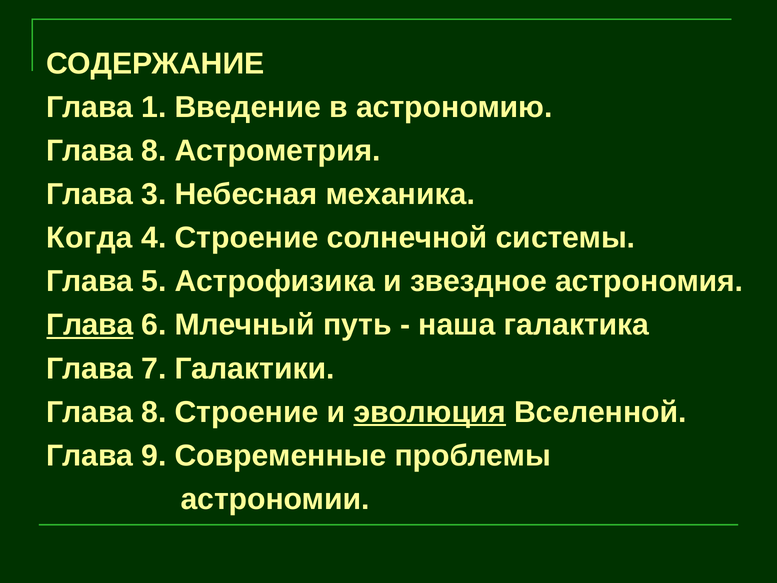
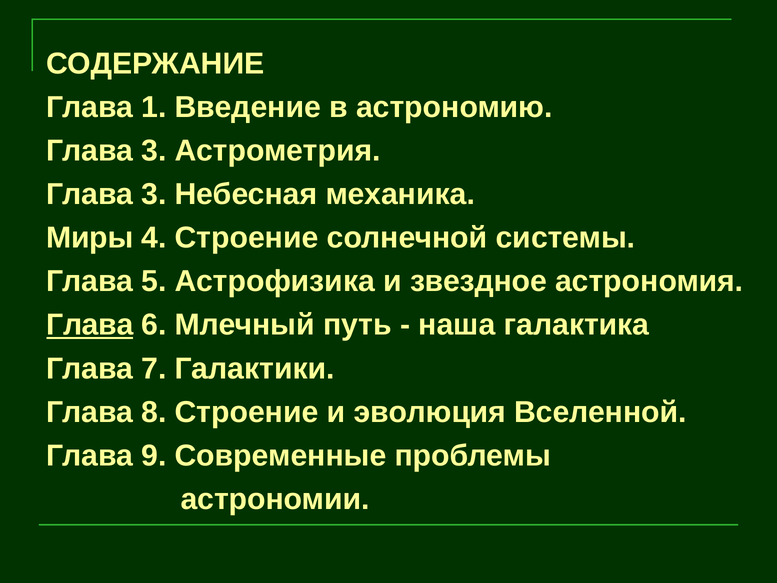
8 at (154, 151): 8 -> 3
Когда: Когда -> Миры
эволюция underline: present -> none
